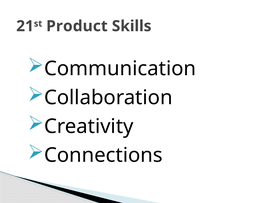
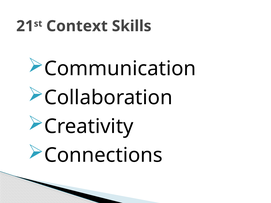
Product: Product -> Context
